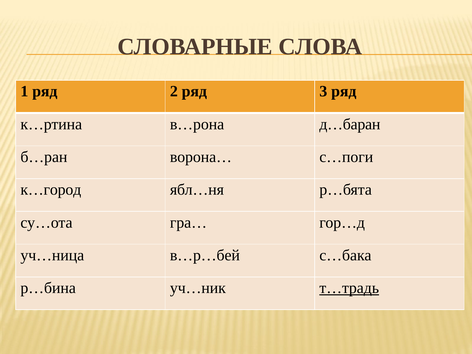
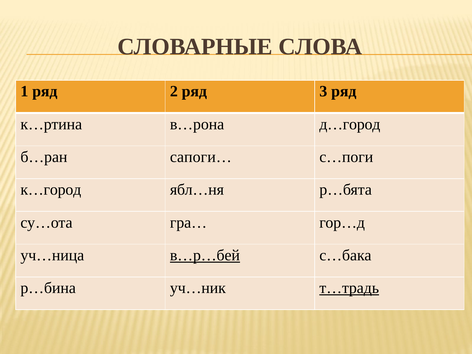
д…баран: д…баран -> д…город
ворона…: ворона… -> сапоги…
в…р…бей underline: none -> present
